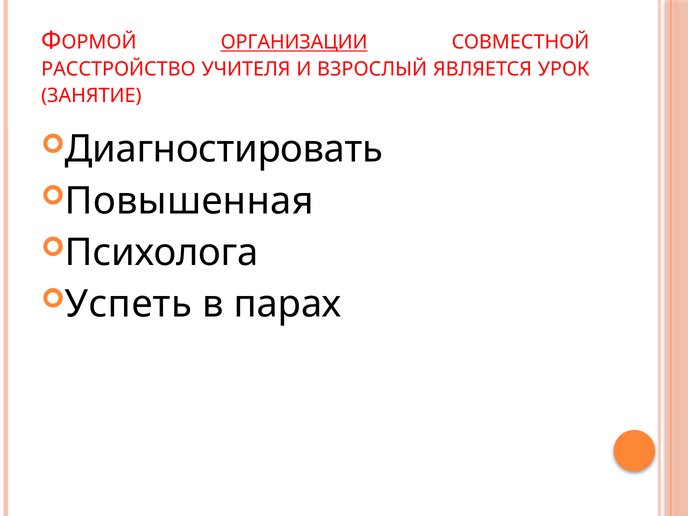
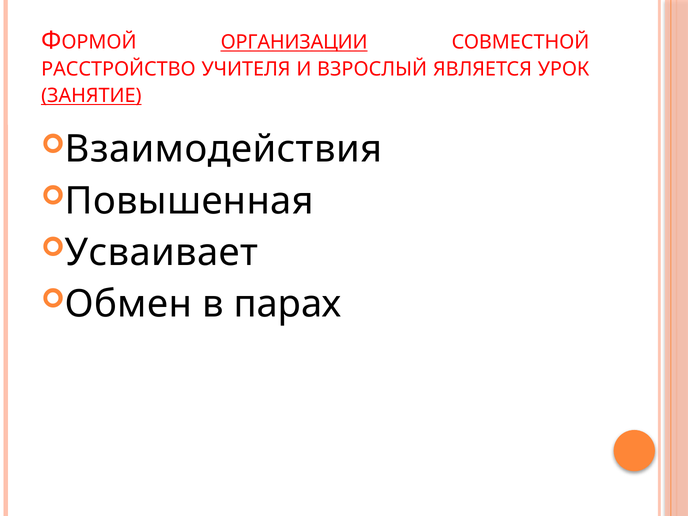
ЗАНЯТИЕ underline: none -> present
Диагностировать: Диагностировать -> Взаимодействия
Психолога: Психолога -> Усваивает
Успеть: Успеть -> Обмен
